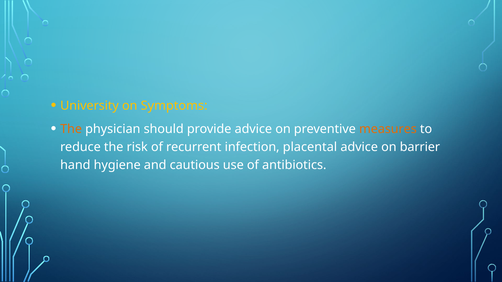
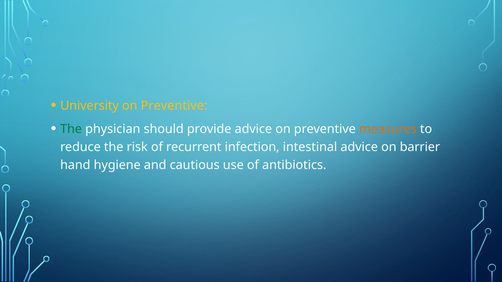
Symptoms at (174, 106): Symptoms -> Preventive
The at (71, 129) colour: orange -> green
placental: placental -> intestinal
